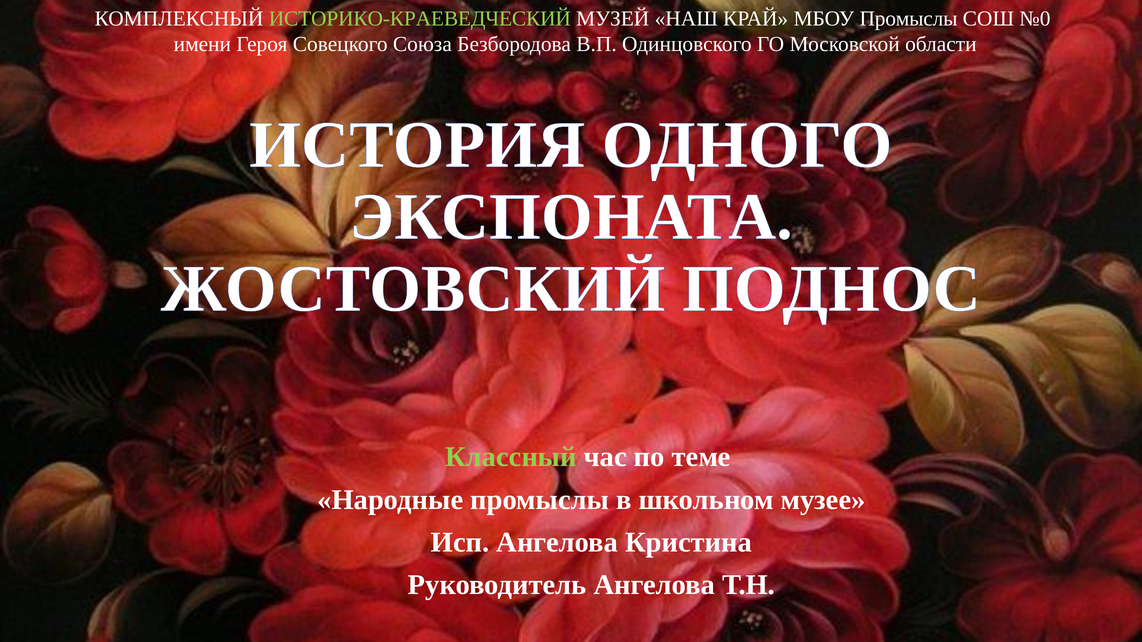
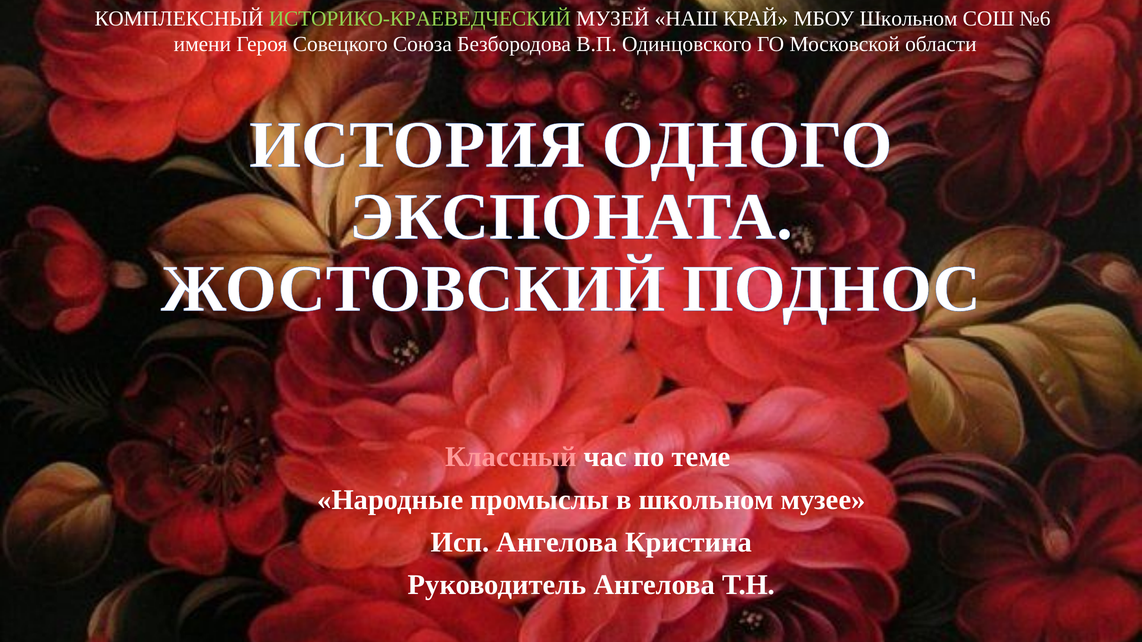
МБОУ Промыслы: Промыслы -> Школьном
№0: №0 -> №6
Классный colour: light green -> pink
